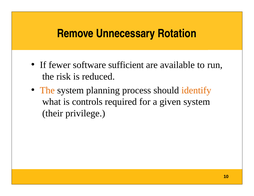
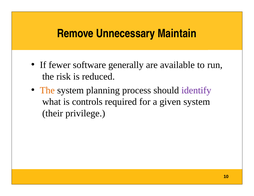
Rotation: Rotation -> Maintain
sufficient: sufficient -> generally
identify colour: orange -> purple
